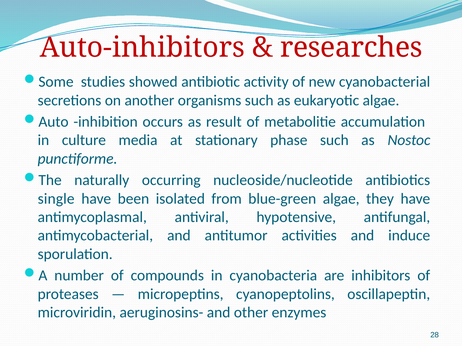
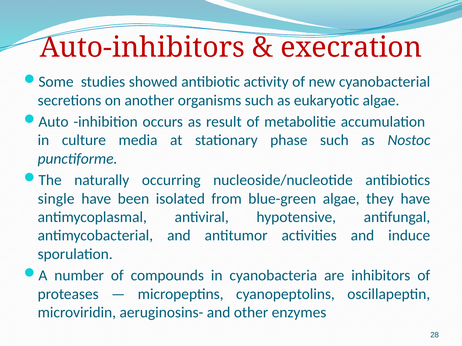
researches: researches -> execration
